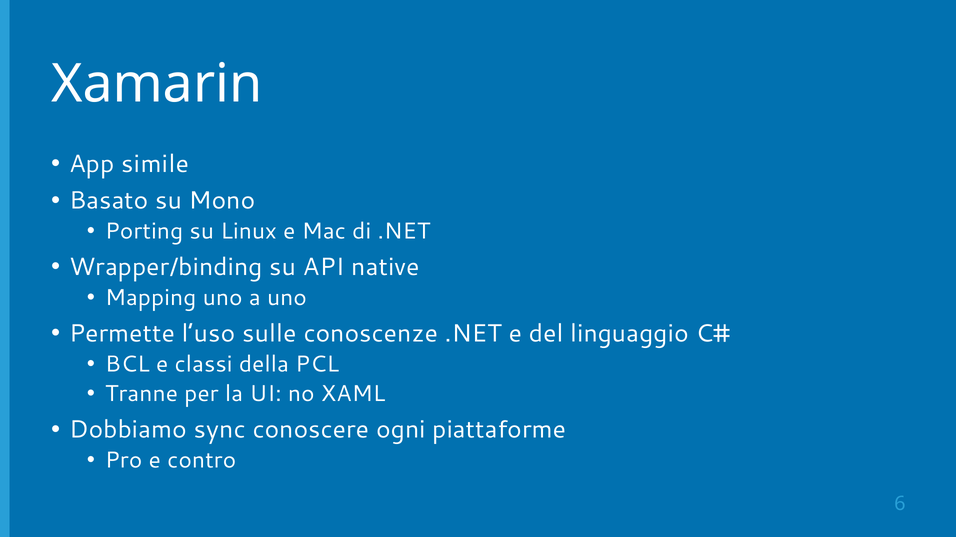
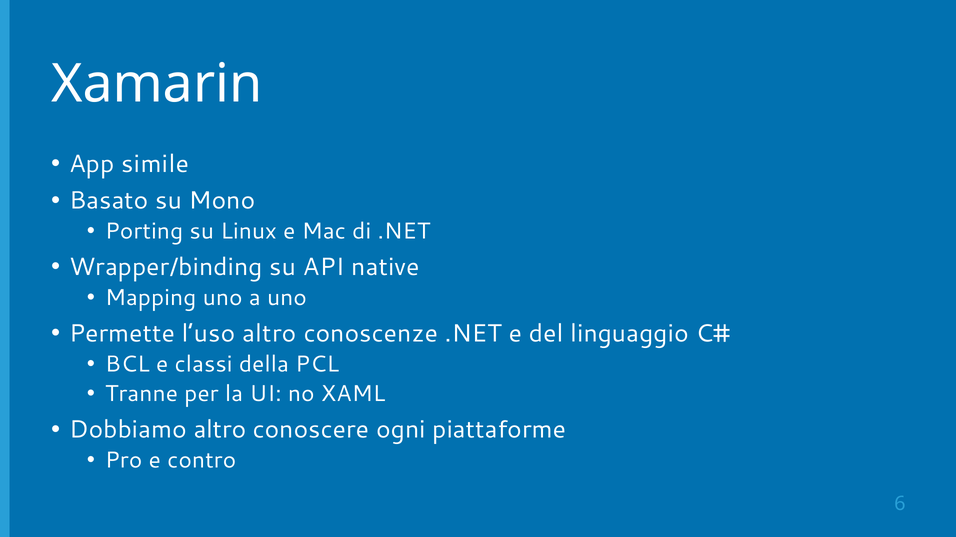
l’uso sulle: sulle -> altro
Dobbiamo sync: sync -> altro
